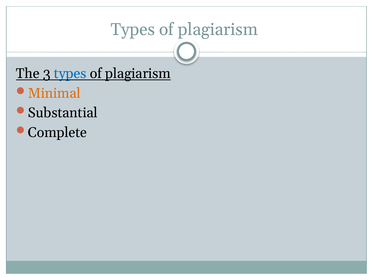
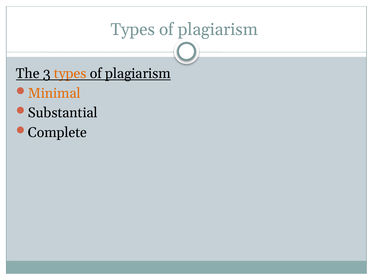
types at (70, 74) colour: blue -> orange
